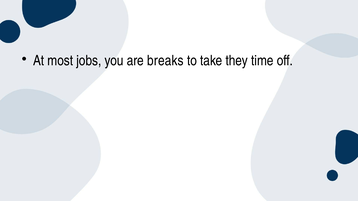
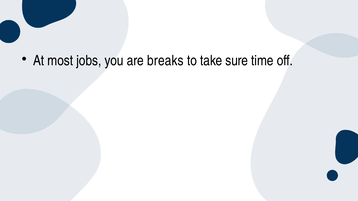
they: they -> sure
